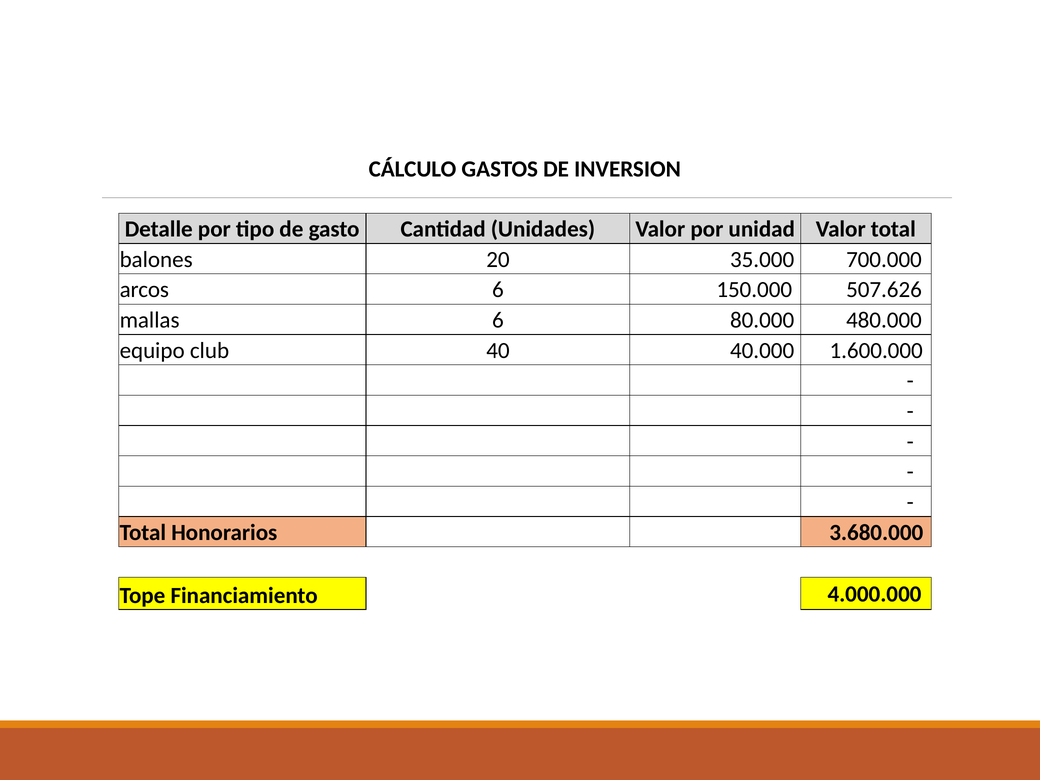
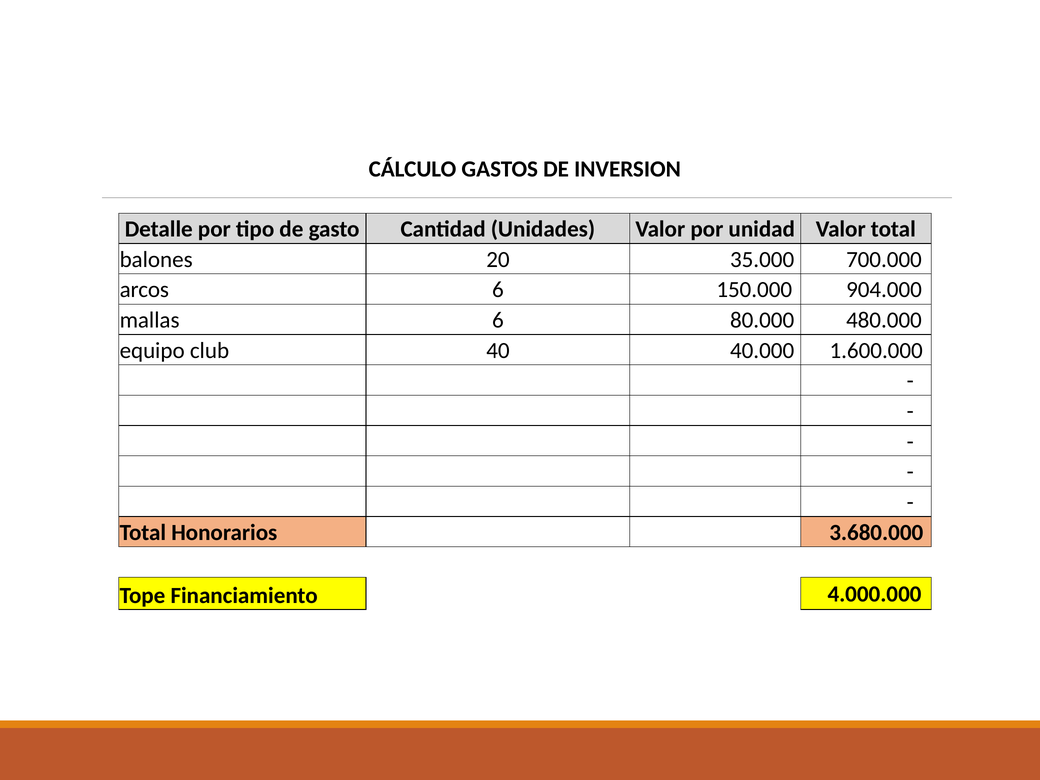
507.626: 507.626 -> 904.000
